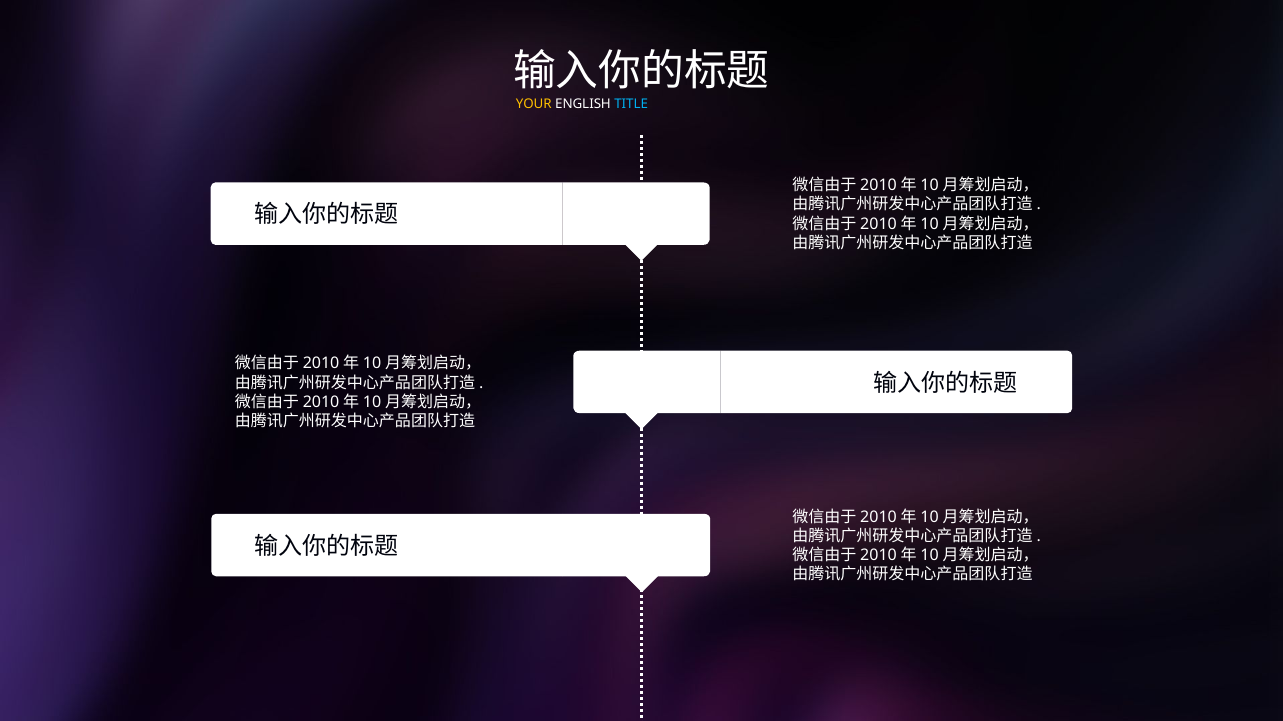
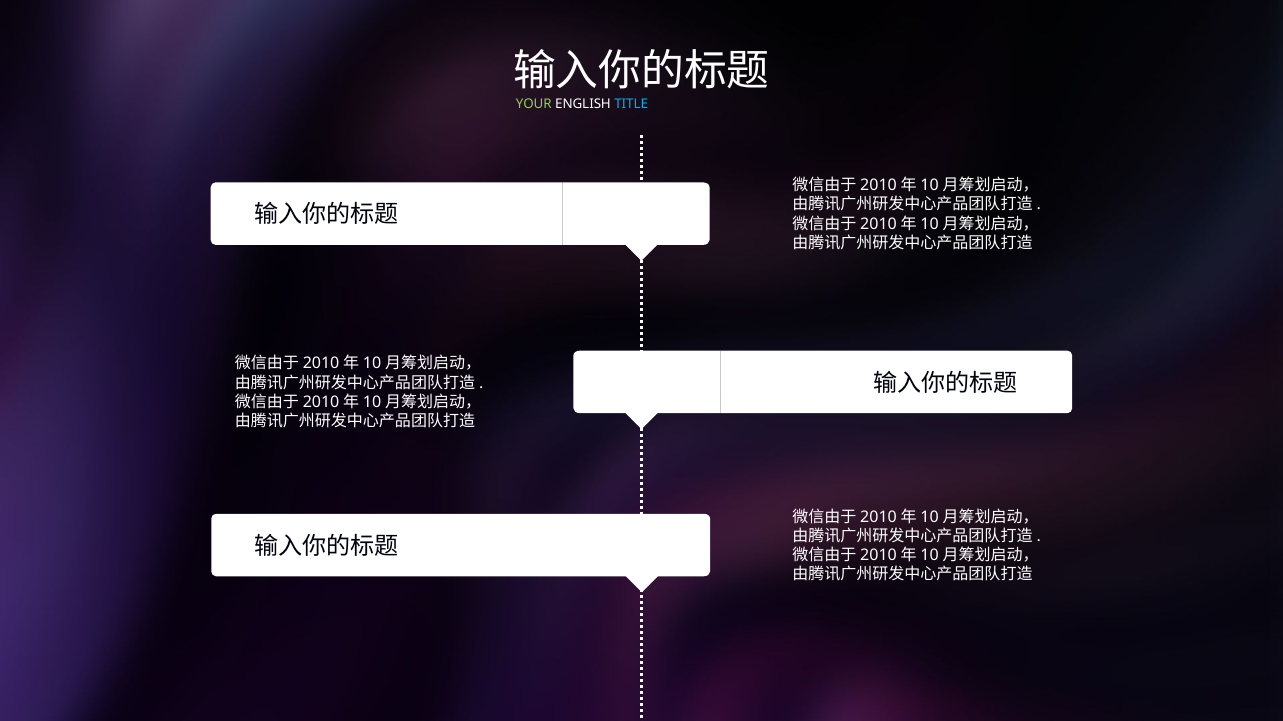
YOUR colour: yellow -> light green
